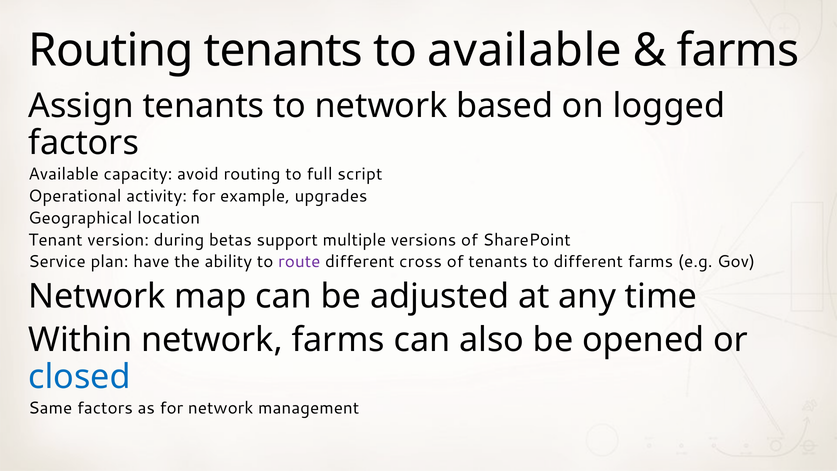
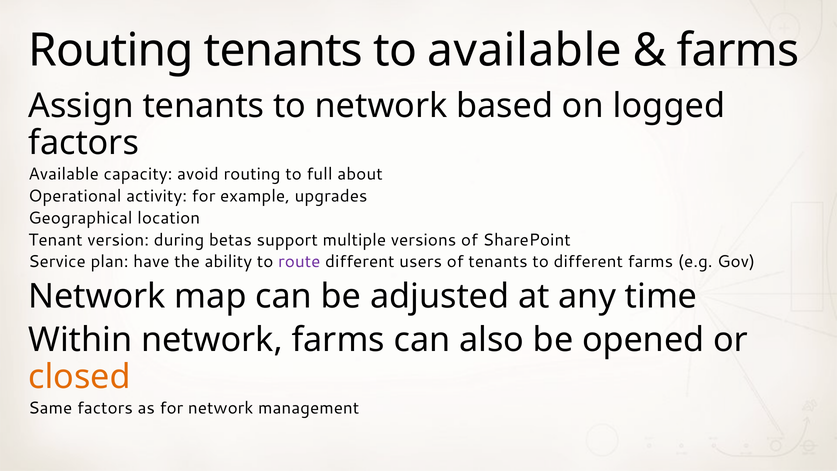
script: script -> about
cross: cross -> users
closed colour: blue -> orange
